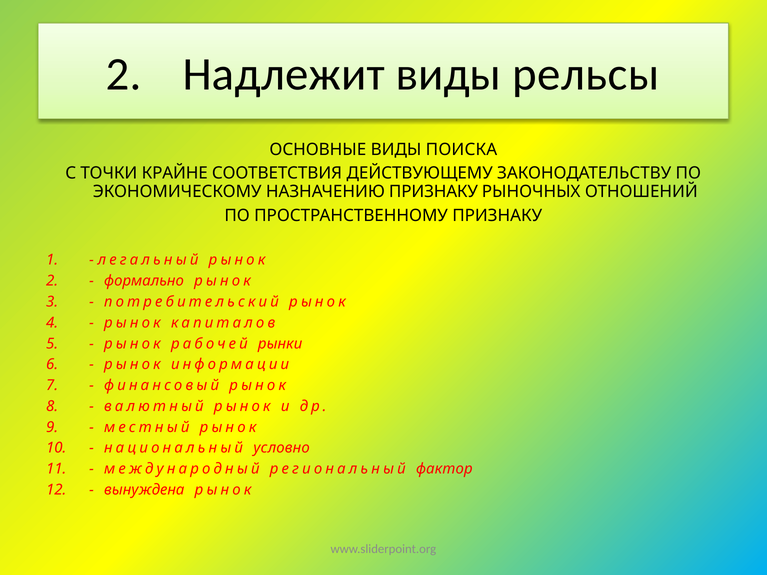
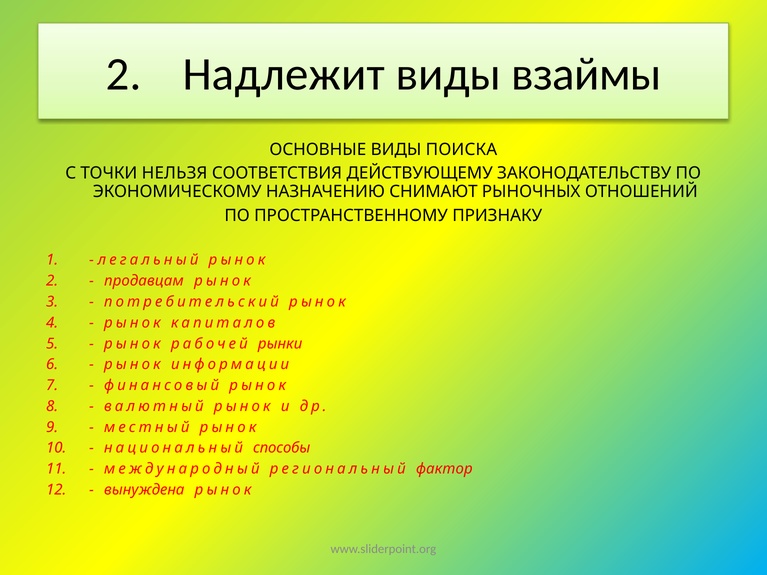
рельсы: рельсы -> взаймы
КРАЙНЕ: КРАЙНЕ -> НЕЛЬЗЯ
НАЗНАЧЕНИЮ ПРИЗНАКУ: ПРИЗНАКУ -> СНИМАЮТ
формально: формально -> продавцам
условно: условно -> способы
